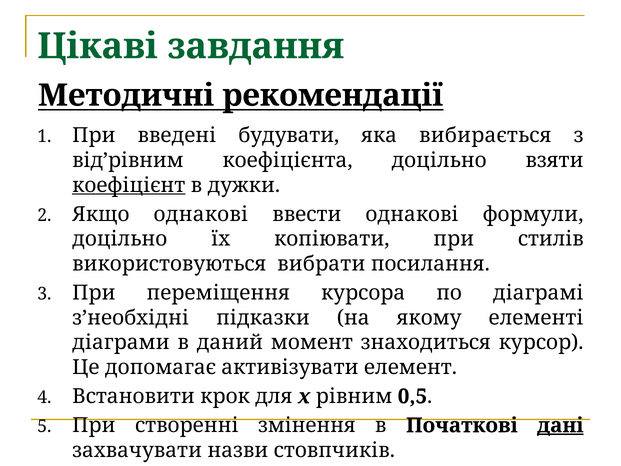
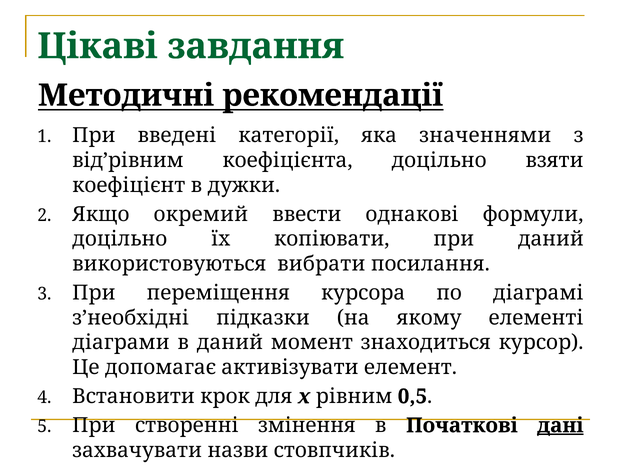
будувати: будувати -> категорії
вибирається: вибирається -> значеннями
коефіцієнт underline: present -> none
Якщо однакові: однакові -> окремий
при стилів: стилів -> даний
